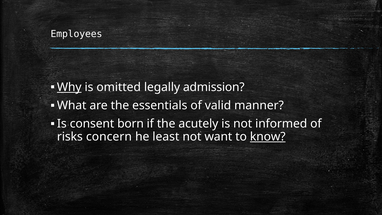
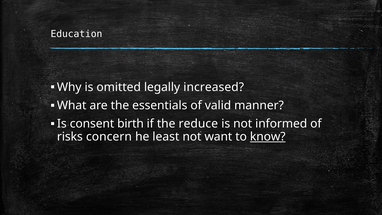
Employees: Employees -> Education
Why underline: present -> none
admission: admission -> increased
born: born -> birth
acutely: acutely -> reduce
